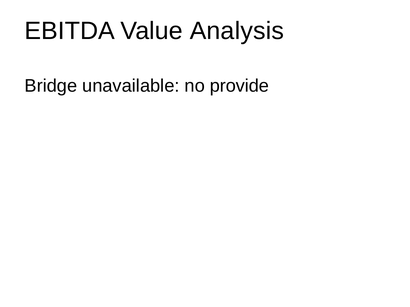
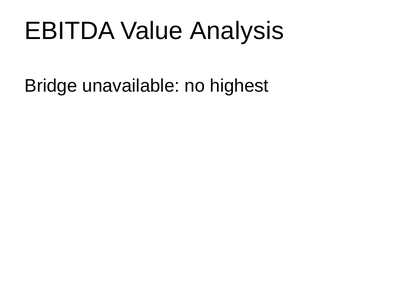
provide: provide -> highest
